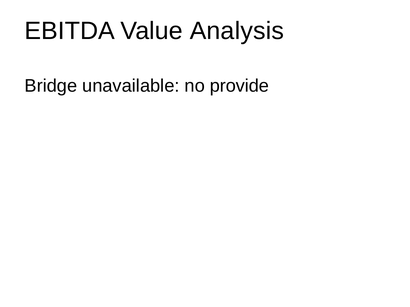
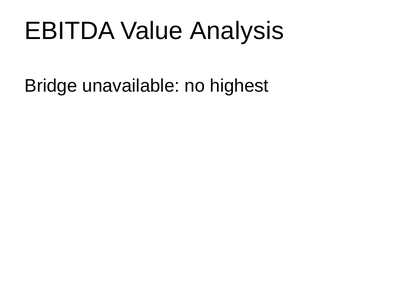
provide: provide -> highest
